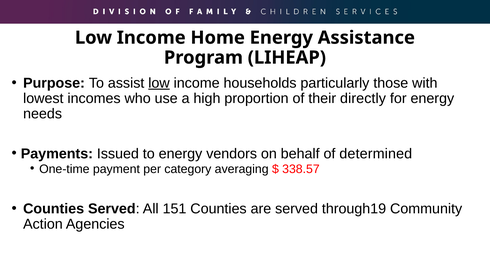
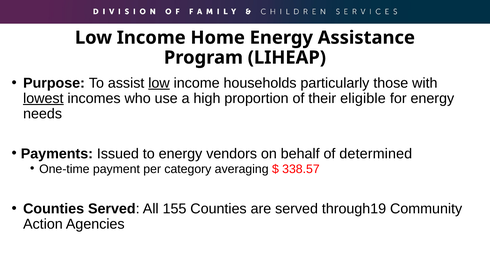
lowest underline: none -> present
directly: directly -> eligible
151: 151 -> 155
